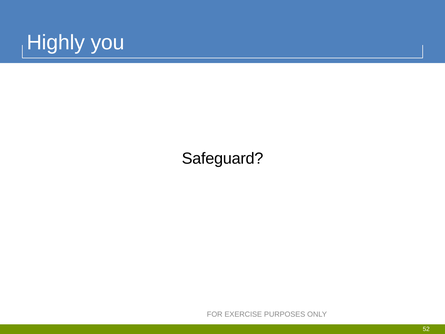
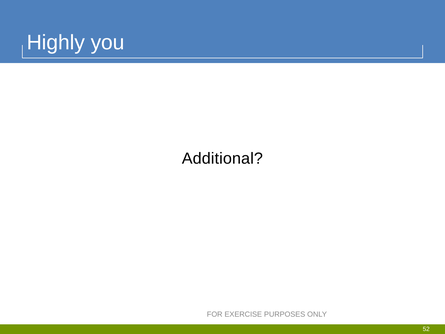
Safeguard: Safeguard -> Additional
